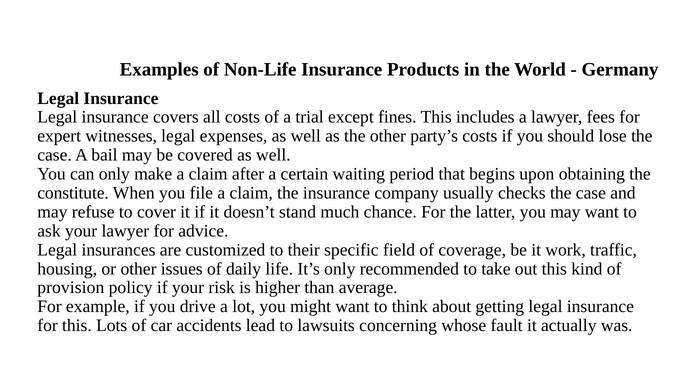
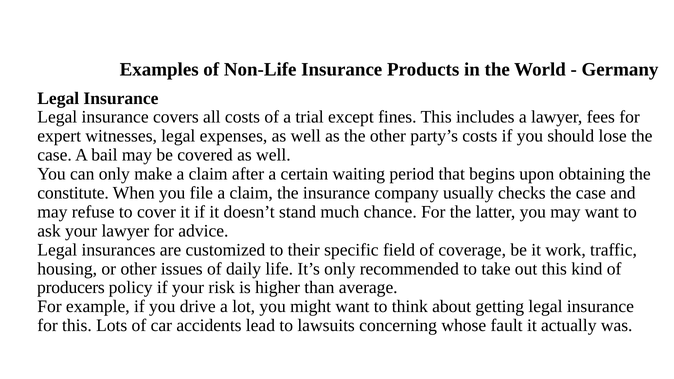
provision: provision -> producers
